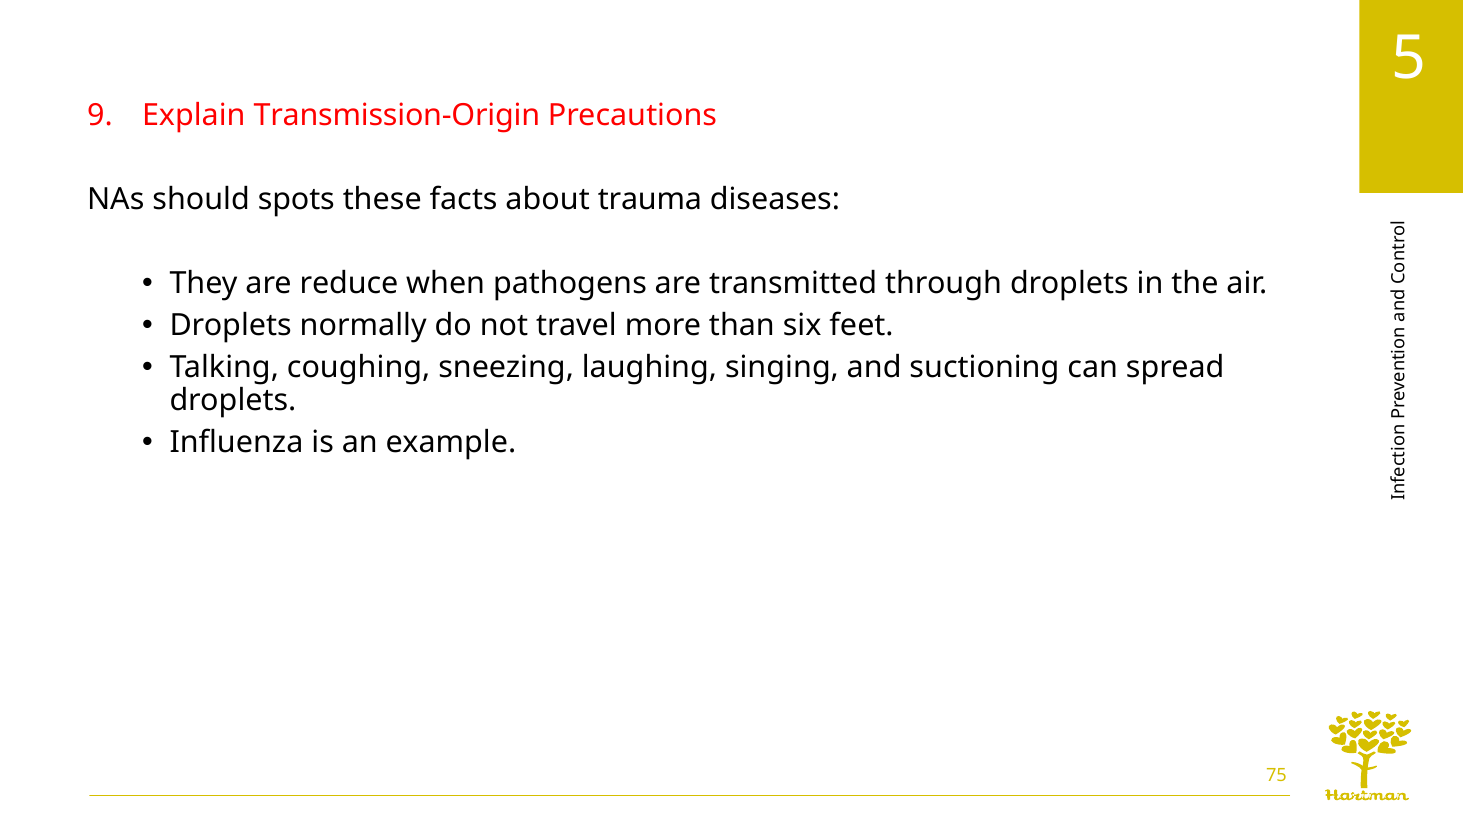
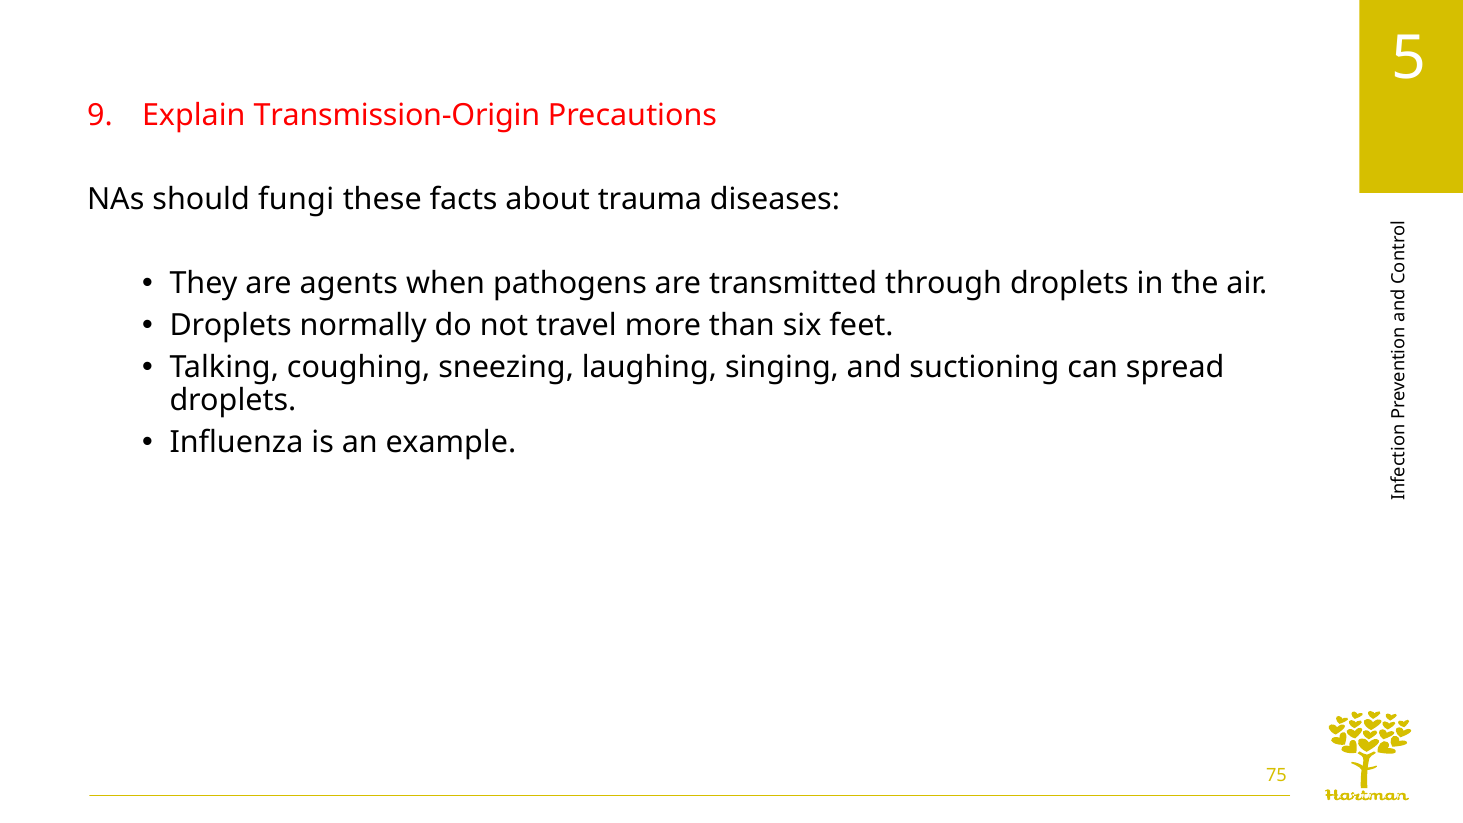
spots: spots -> fungi
reduce: reduce -> agents
